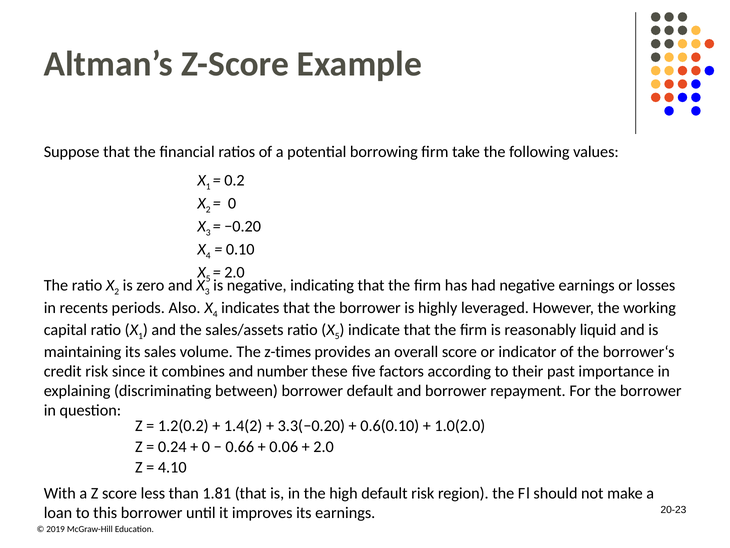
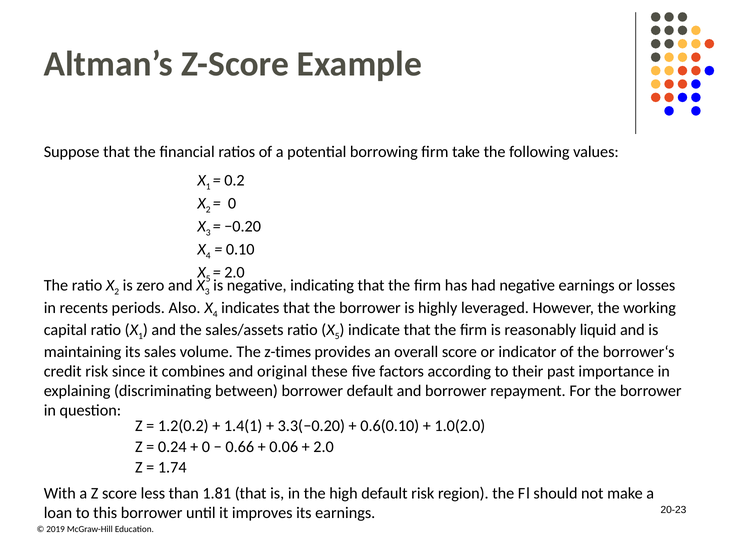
number: number -> original
1.4(2: 1.4(2 -> 1.4(1
4.10: 4.10 -> 1.74
